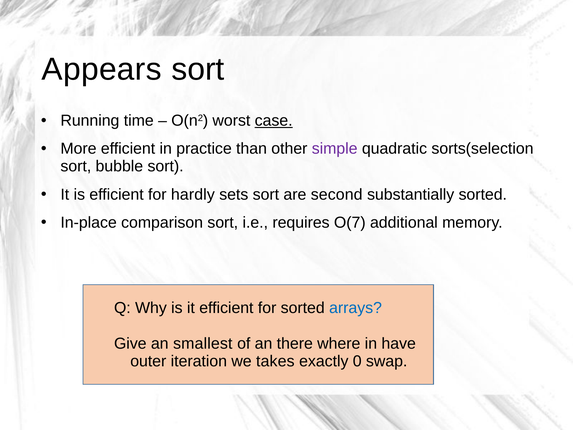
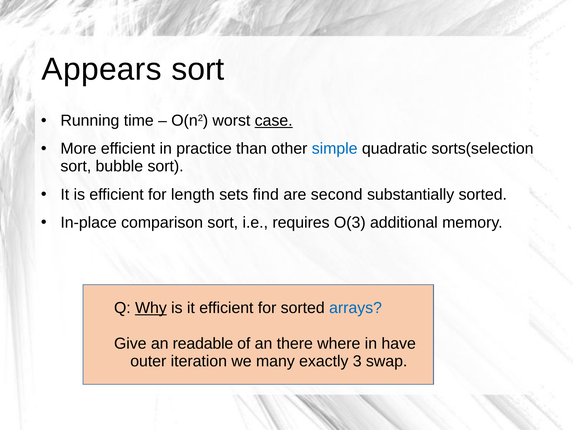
simple colour: purple -> blue
hardly: hardly -> length
sets sort: sort -> find
O(7: O(7 -> O(3
Why underline: none -> present
smallest: smallest -> readable
takes: takes -> many
0: 0 -> 3
